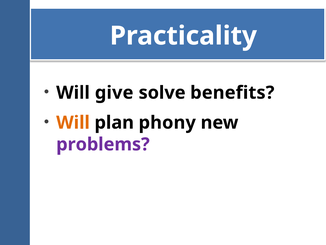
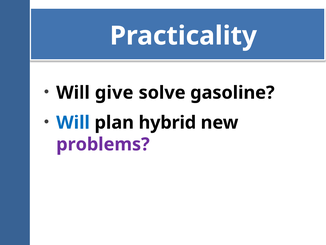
benefits: benefits -> gasoline
Will at (73, 122) colour: orange -> blue
phony: phony -> hybrid
